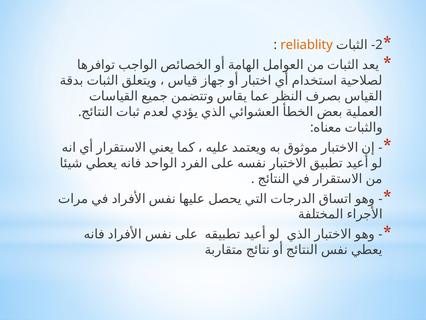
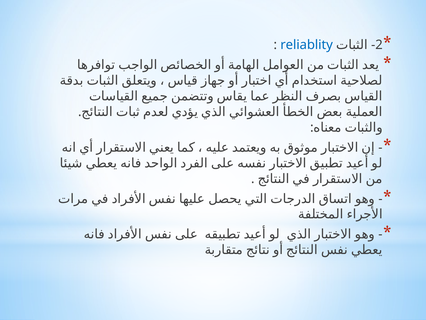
reliablity colour: orange -> blue
